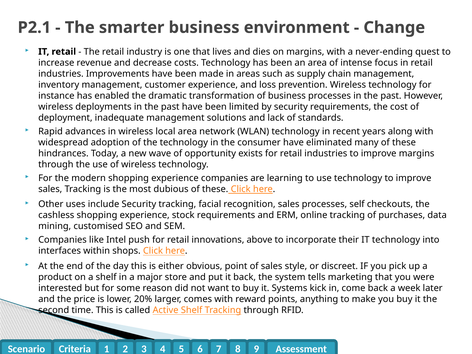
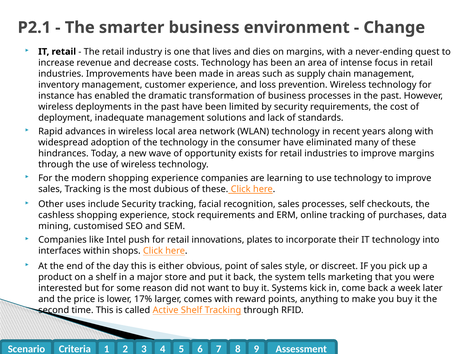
above: above -> plates
20%: 20% -> 17%
